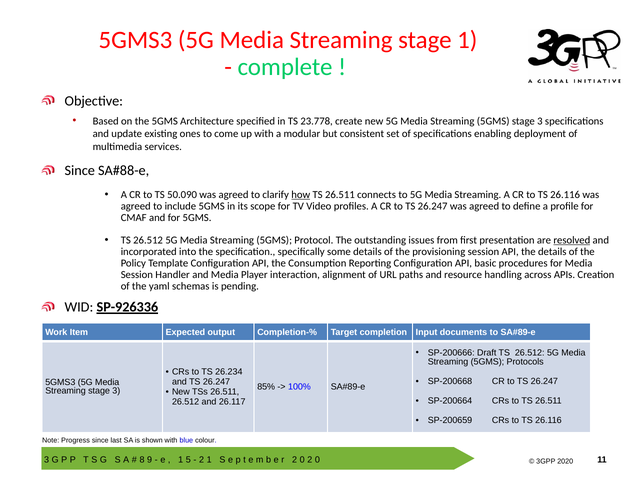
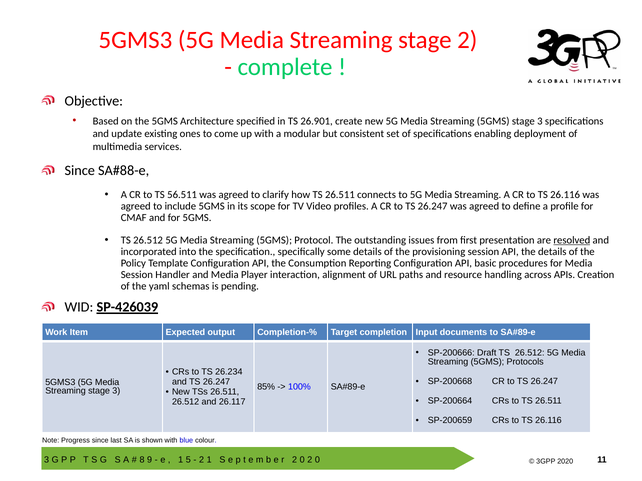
stage 1: 1 -> 2
23.778: 23.778 -> 26.901
50.090: 50.090 -> 56.511
how underline: present -> none
SP-926336: SP-926336 -> SP-426039
